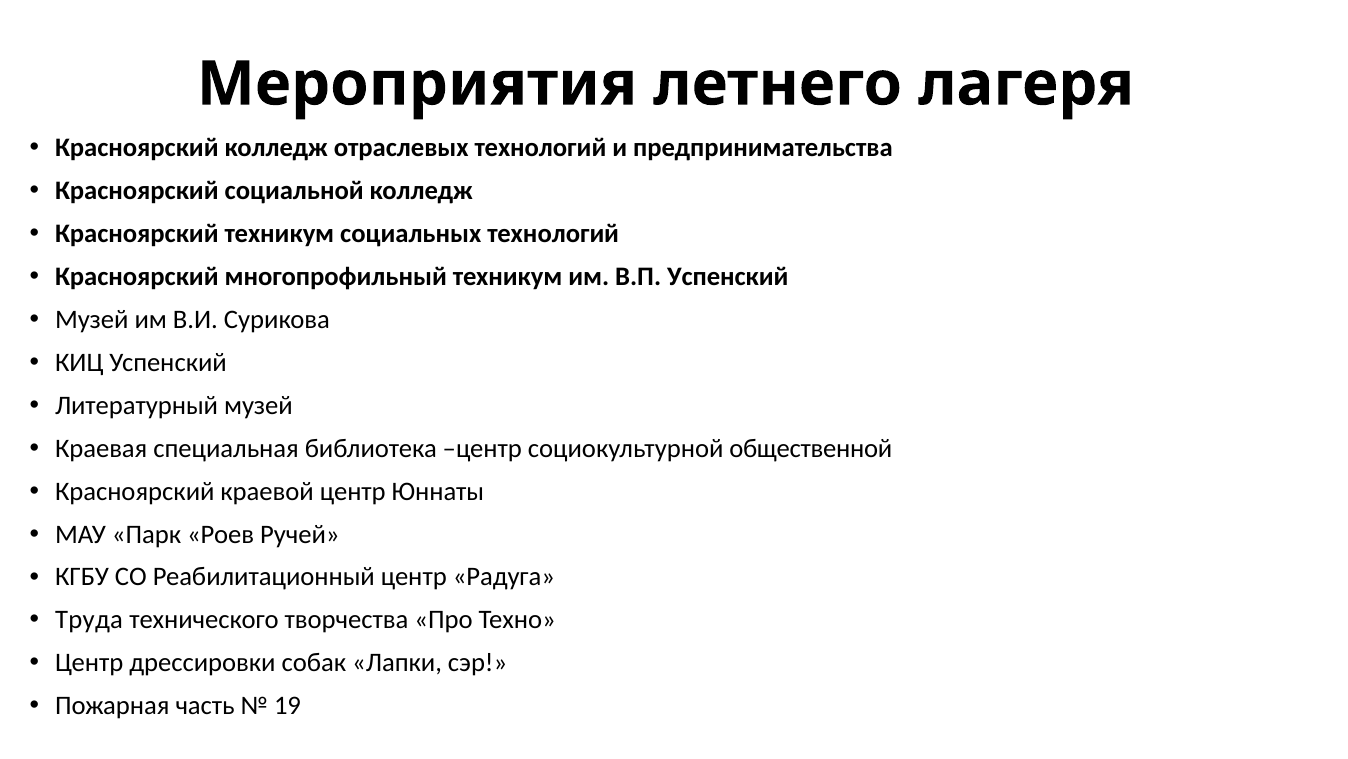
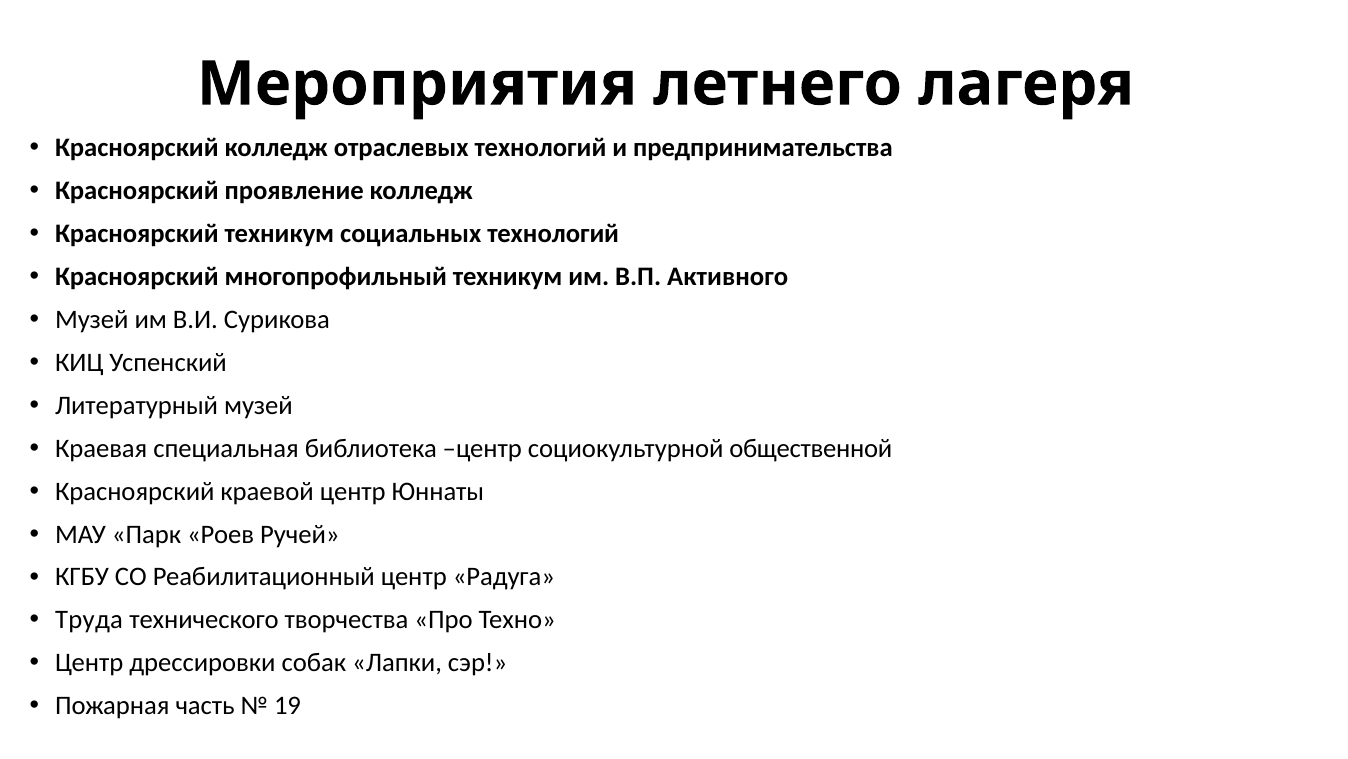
социальной: социальной -> проявление
В.П Успенский: Успенский -> Активного
